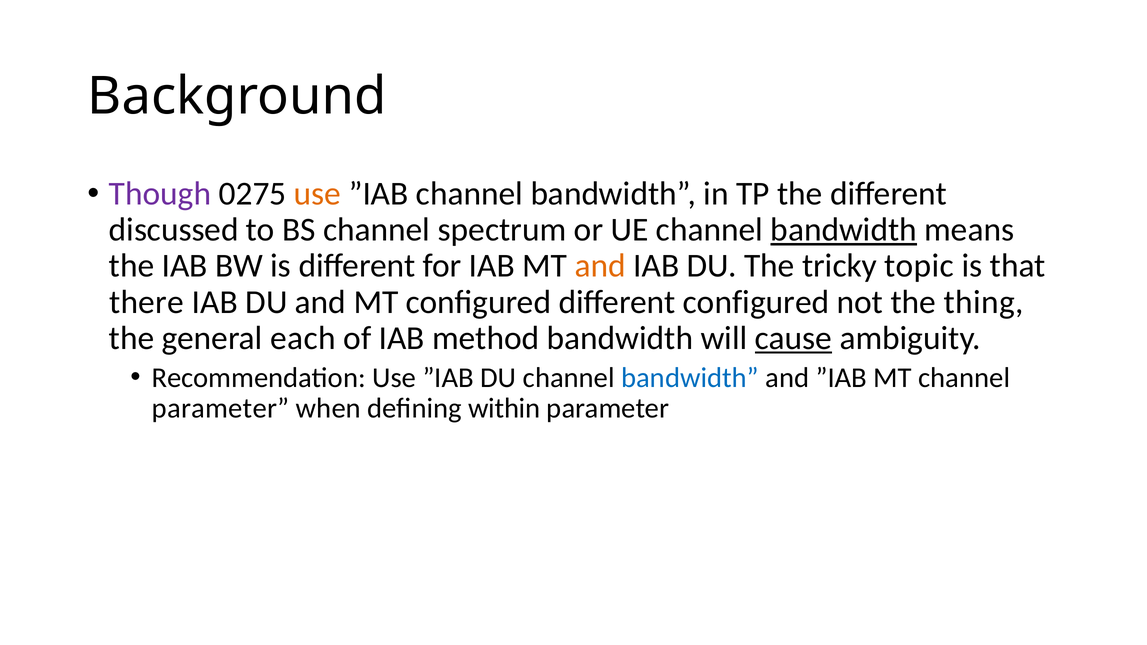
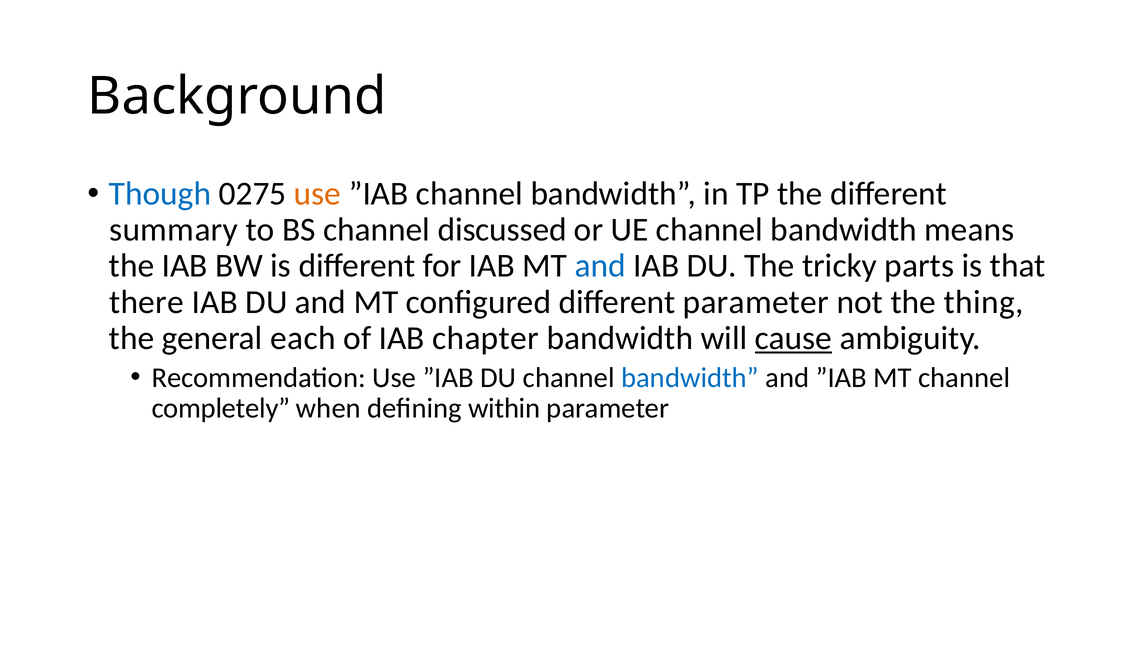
Though colour: purple -> blue
discussed: discussed -> summary
spectrum: spectrum -> discussed
bandwidth at (844, 230) underline: present -> none
and at (600, 266) colour: orange -> blue
topic: topic -> parts
different configured: configured -> parameter
method: method -> chapter
parameter at (221, 409): parameter -> completely
